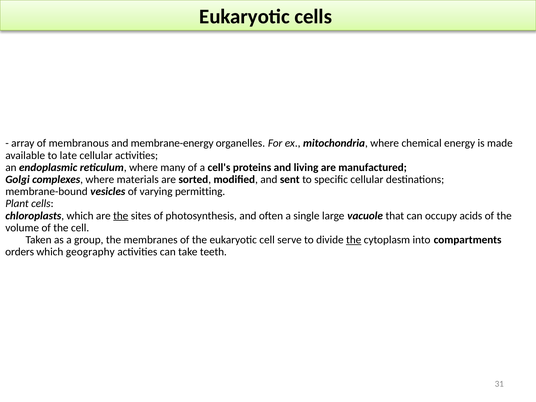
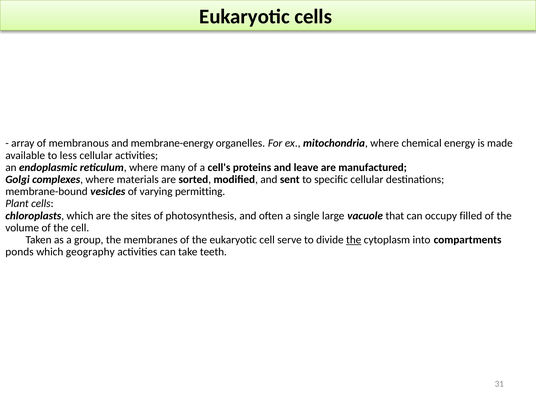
late: late -> less
living: living -> leave
the at (121, 216) underline: present -> none
acids: acids -> filled
orders: orders -> ponds
